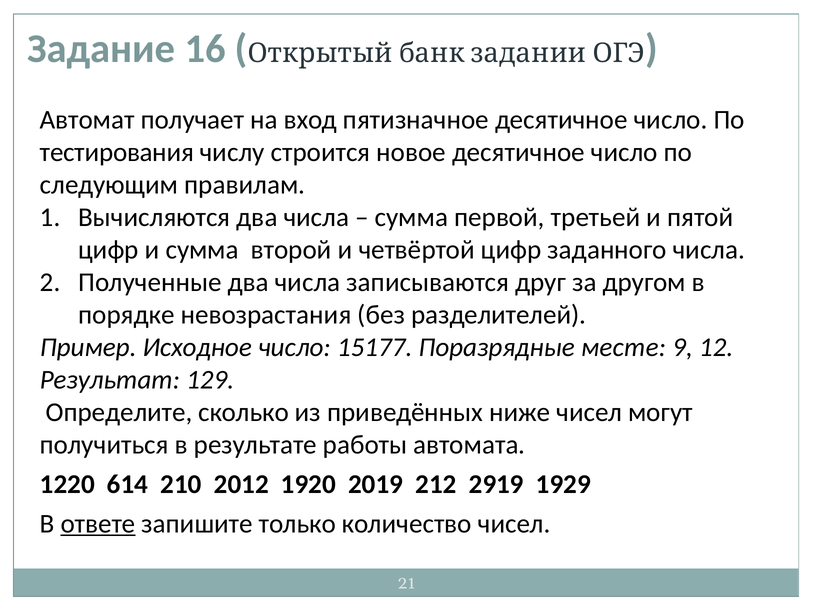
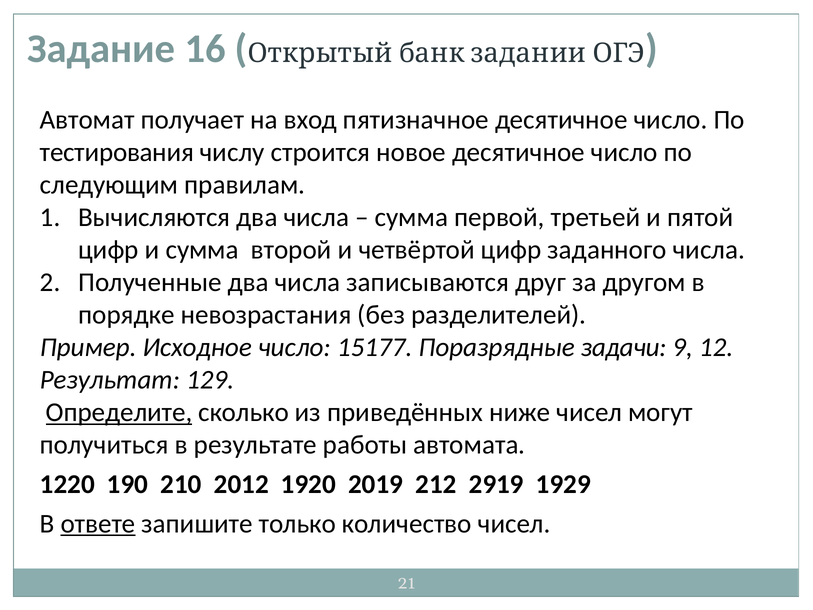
месте: месте -> задачи
Определите underline: none -> present
614: 614 -> 190
